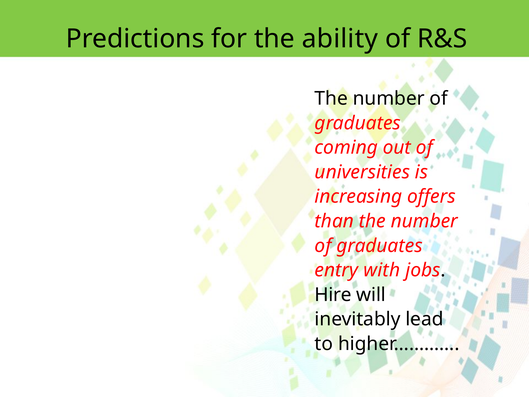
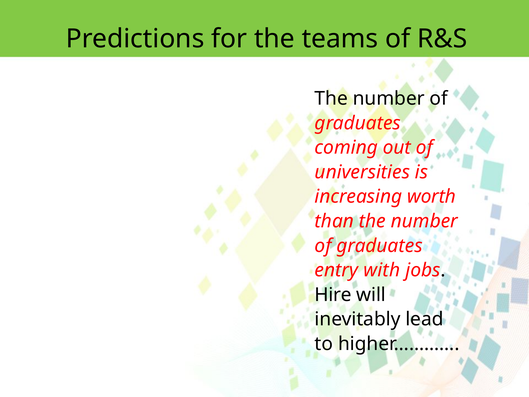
ability: ability -> teams
offers: offers -> worth
